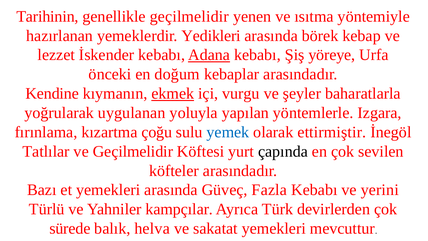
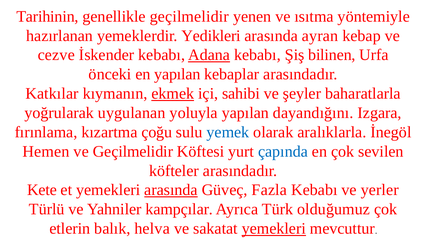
börek: börek -> ayran
lezzet: lezzet -> cezve
yöreye: yöreye -> bilinen
en doğum: doğum -> yapılan
Kendine: Kendine -> Katkılar
vurgu: vurgu -> sahibi
yöntemlerle: yöntemlerle -> dayandığını
ettirmiştir: ettirmiştir -> aralıklarla
Tatlılar: Tatlılar -> Hemen
çapında colour: black -> blue
Bazı: Bazı -> Kete
arasında at (171, 190) underline: none -> present
yerini: yerini -> yerler
devirlerden: devirlerden -> olduğumuz
sürede: sürede -> etlerin
yemekleri at (274, 228) underline: none -> present
